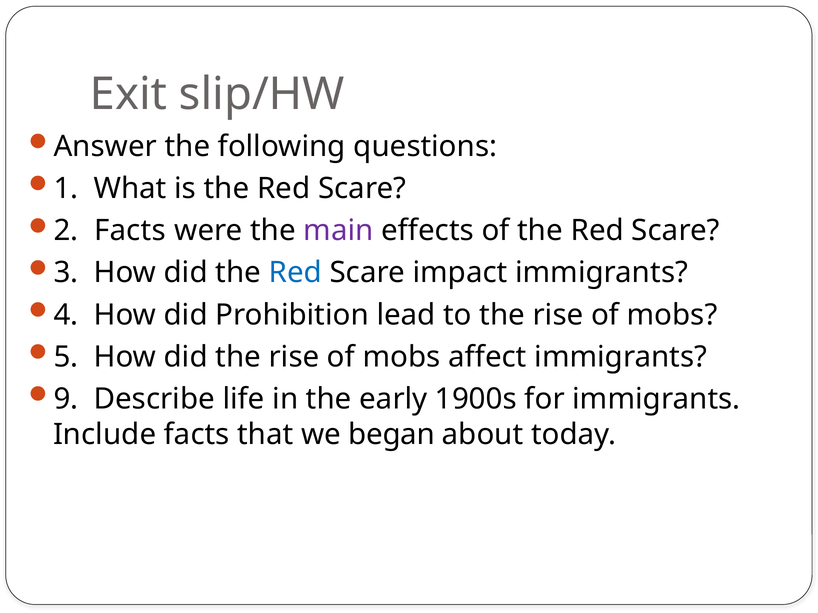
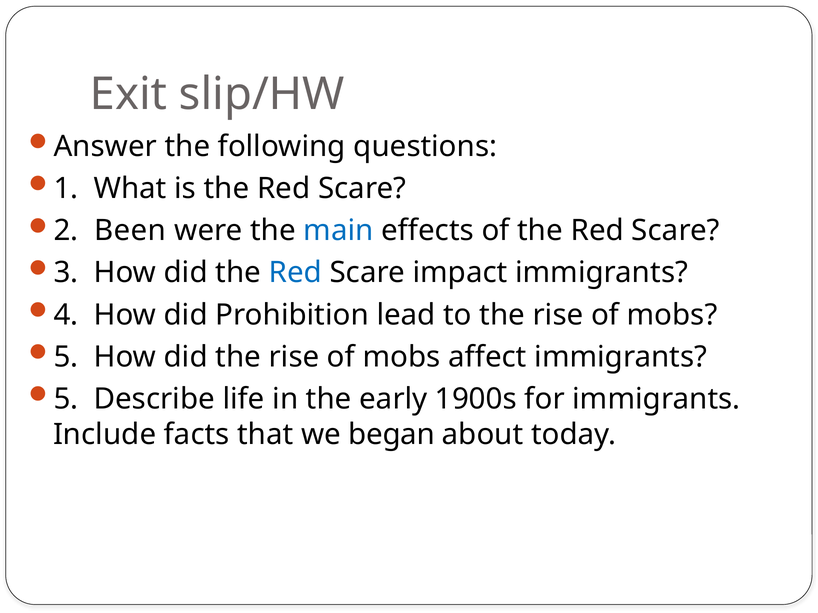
2 Facts: Facts -> Been
main colour: purple -> blue
9 at (66, 399): 9 -> 5
